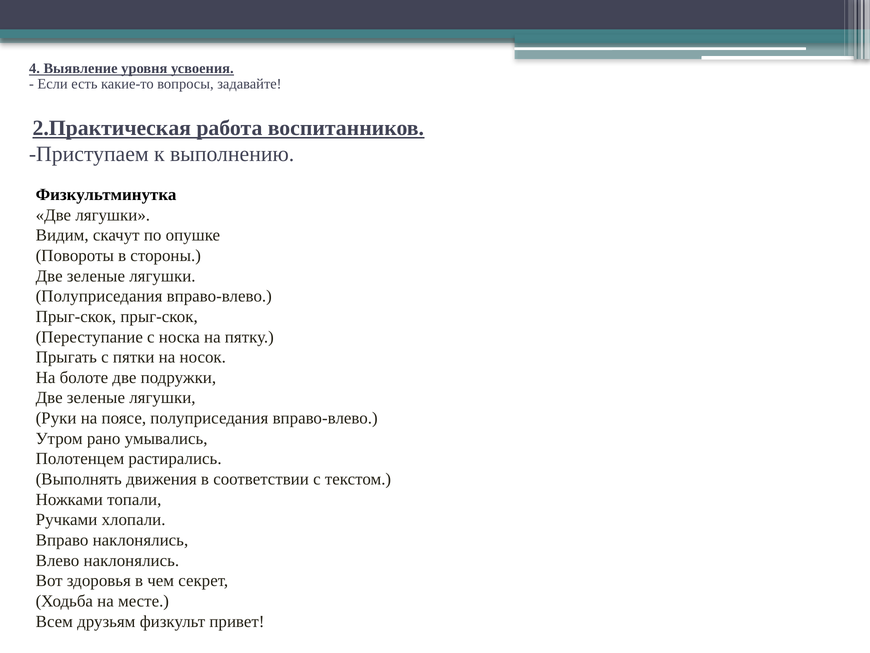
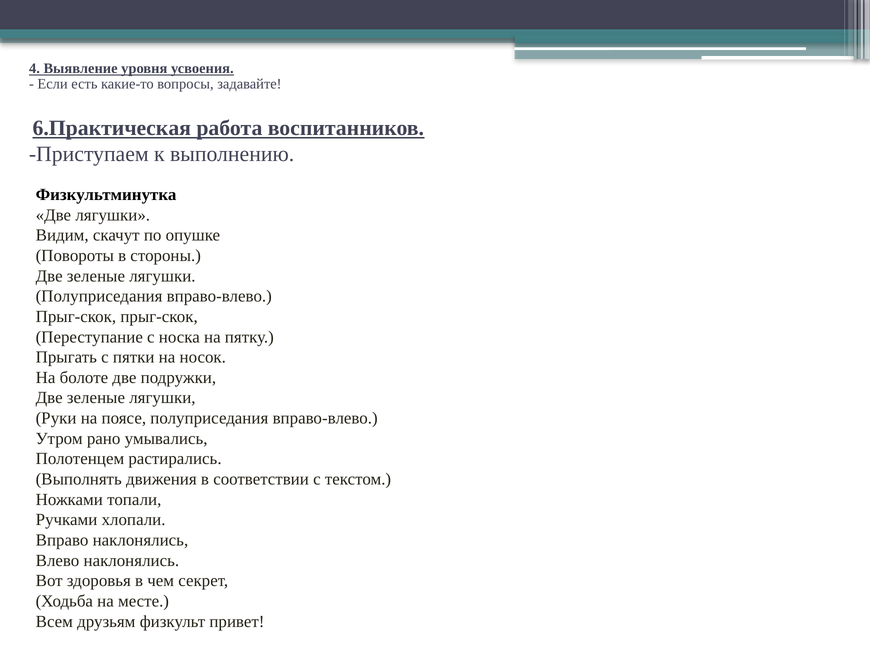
2.Практическая: 2.Практическая -> 6.Практическая
